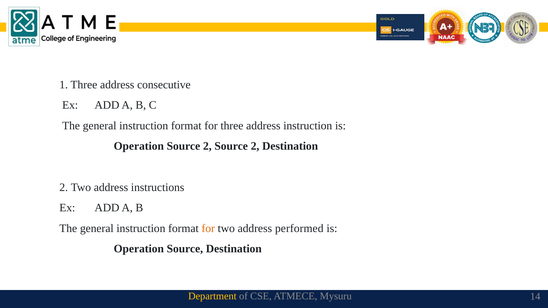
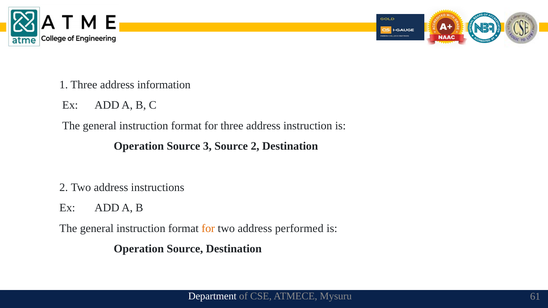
consecutive: consecutive -> information
Operation Source 2: 2 -> 3
Department colour: yellow -> white
14: 14 -> 61
